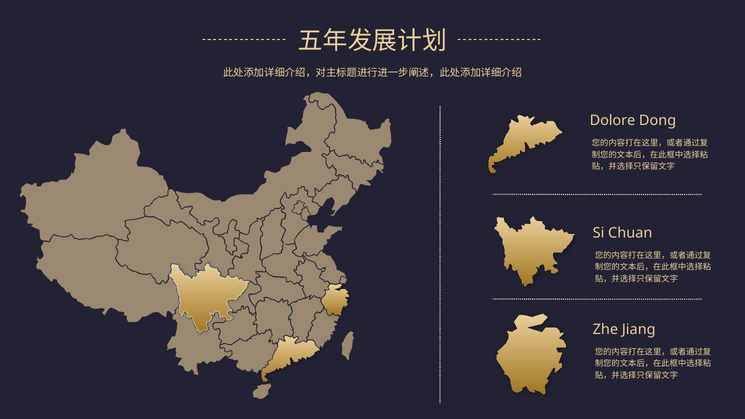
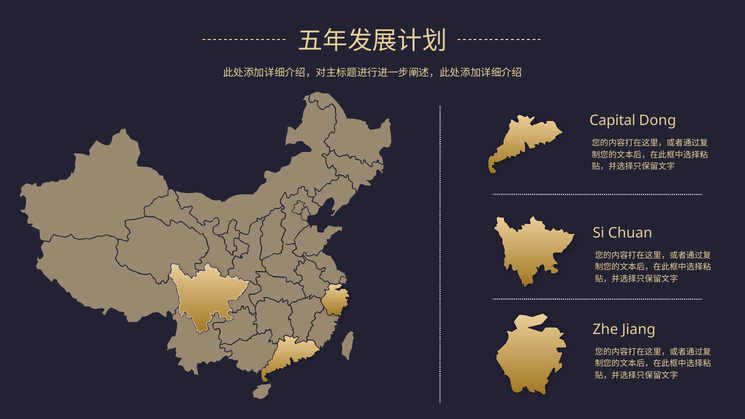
Dolore: Dolore -> Capital
